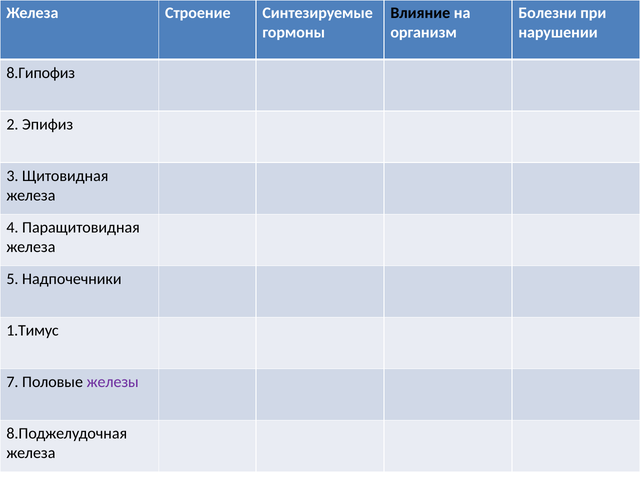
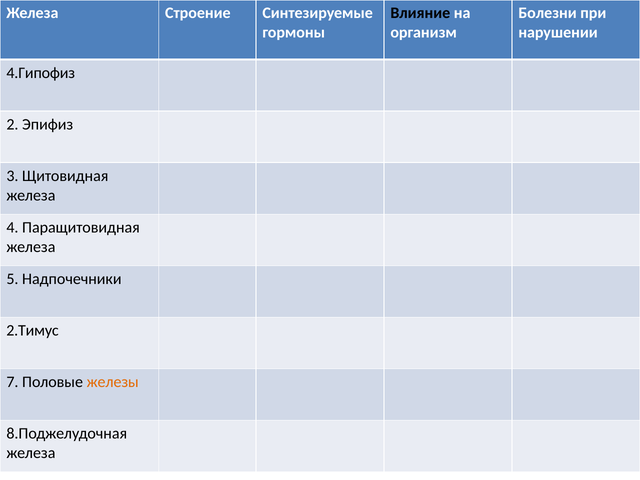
8.Гипофиз: 8.Гипофиз -> 4.Гипофиз
1.Тимус: 1.Тимус -> 2.Тимус
железы colour: purple -> orange
